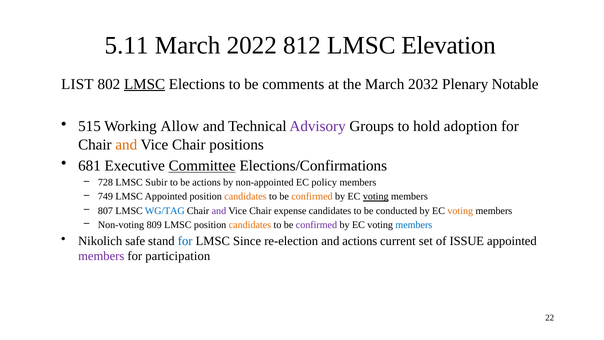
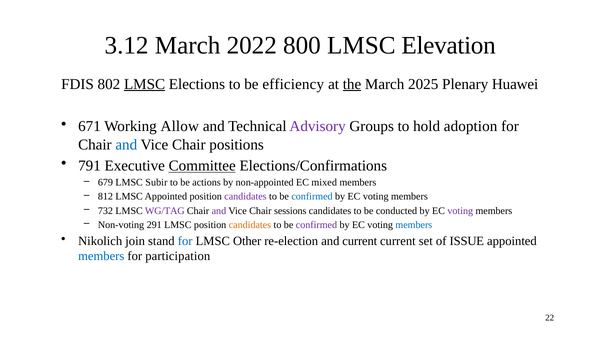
5.11: 5.11 -> 3.12
812: 812 -> 800
LIST: LIST -> FDIS
comments: comments -> efficiency
the underline: none -> present
2032: 2032 -> 2025
Notable: Notable -> Huawei
515: 515 -> 671
and at (126, 145) colour: orange -> blue
681: 681 -> 791
728: 728 -> 679
policy: policy -> mixed
749: 749 -> 812
candidates at (245, 196) colour: orange -> purple
confirmed at (312, 196) colour: orange -> blue
voting at (376, 196) underline: present -> none
807: 807 -> 732
WG/TAG colour: blue -> purple
expense: expense -> sessions
voting at (460, 211) colour: orange -> purple
809: 809 -> 291
safe: safe -> join
Since: Since -> Other
and actions: actions -> current
members at (101, 256) colour: purple -> blue
